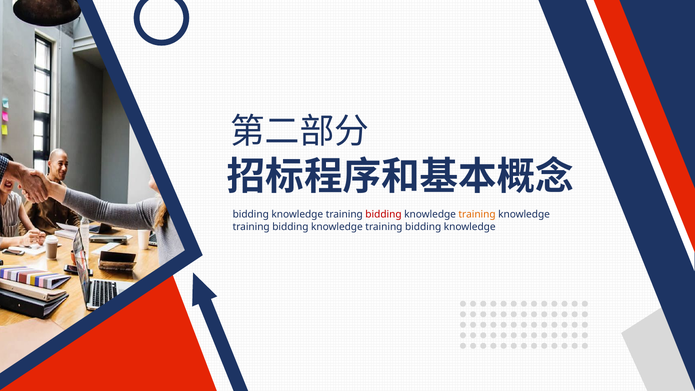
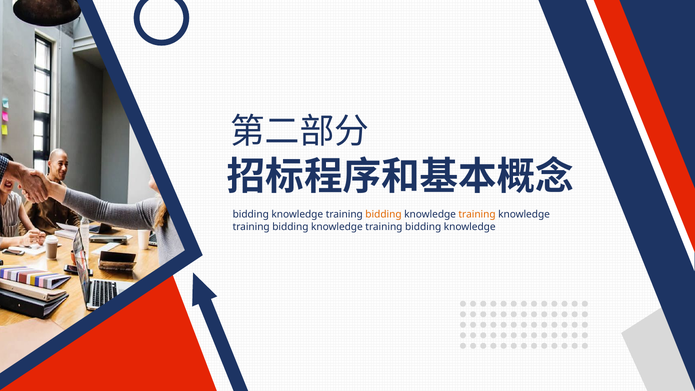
bidding at (384, 215) colour: red -> orange
